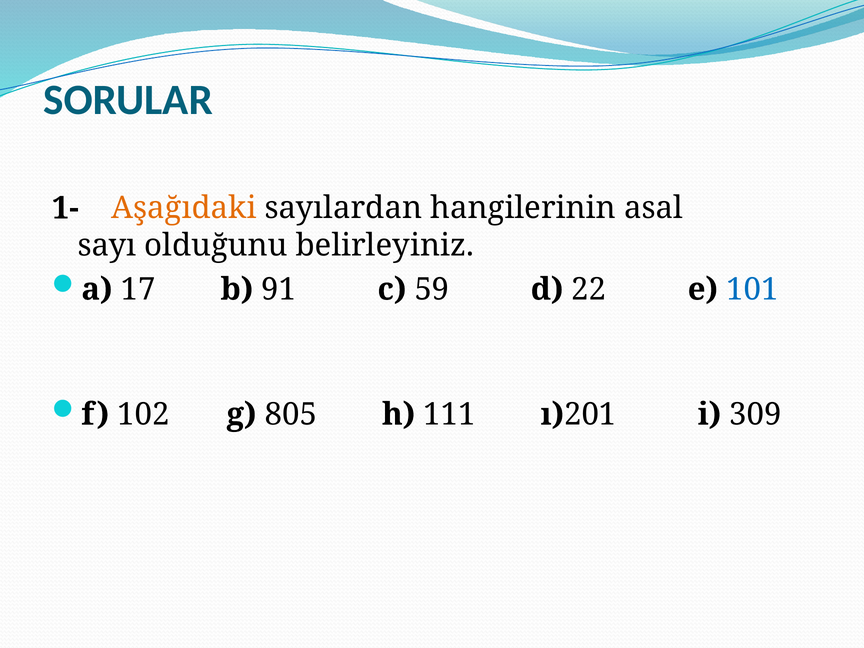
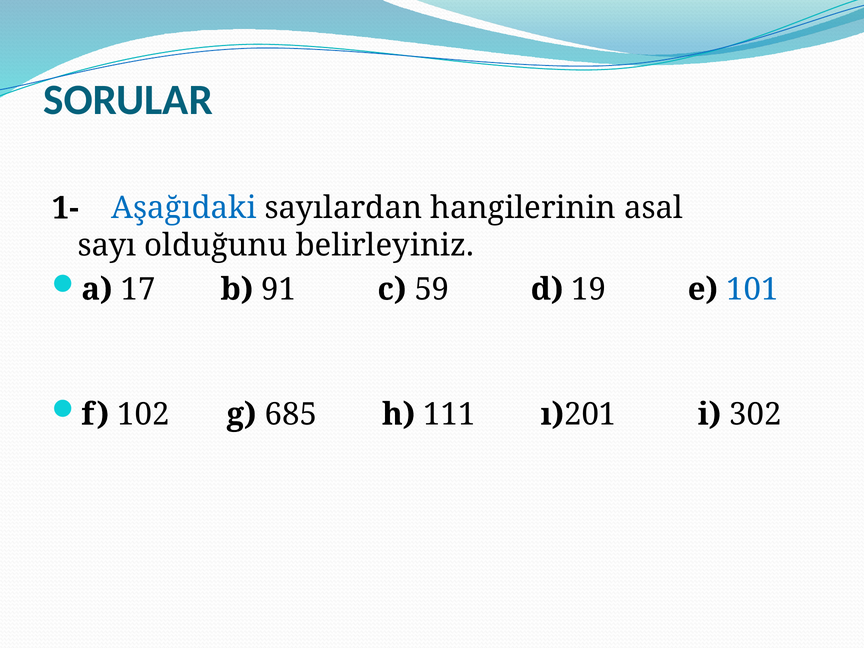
Aşağıdaki colour: orange -> blue
22: 22 -> 19
805: 805 -> 685
309: 309 -> 302
